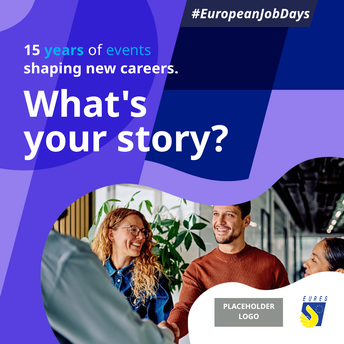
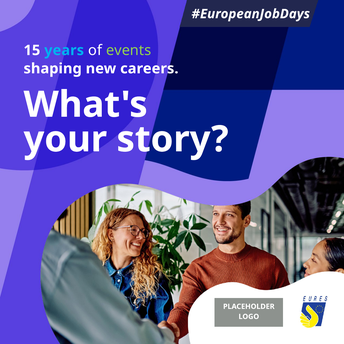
events colour: light blue -> light green
